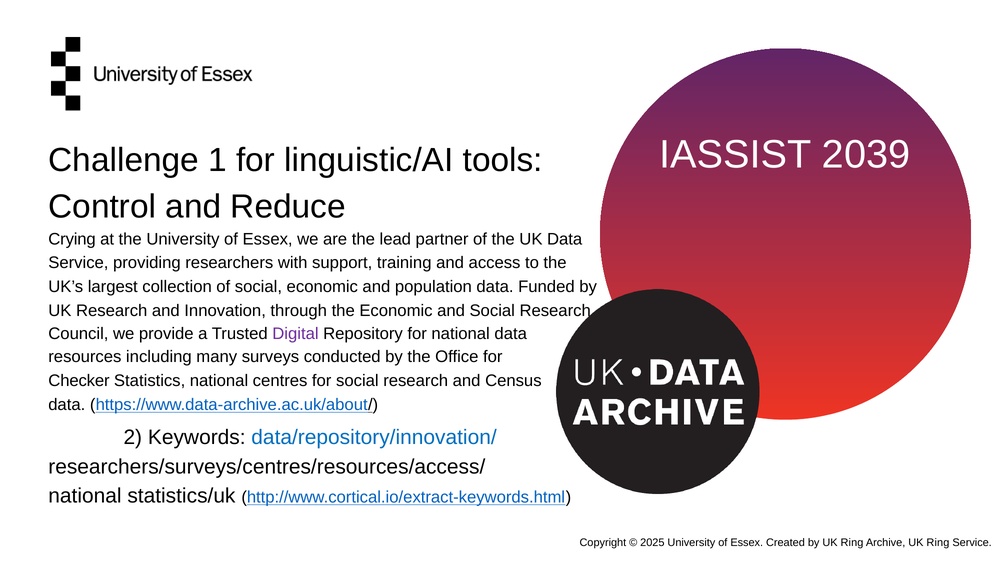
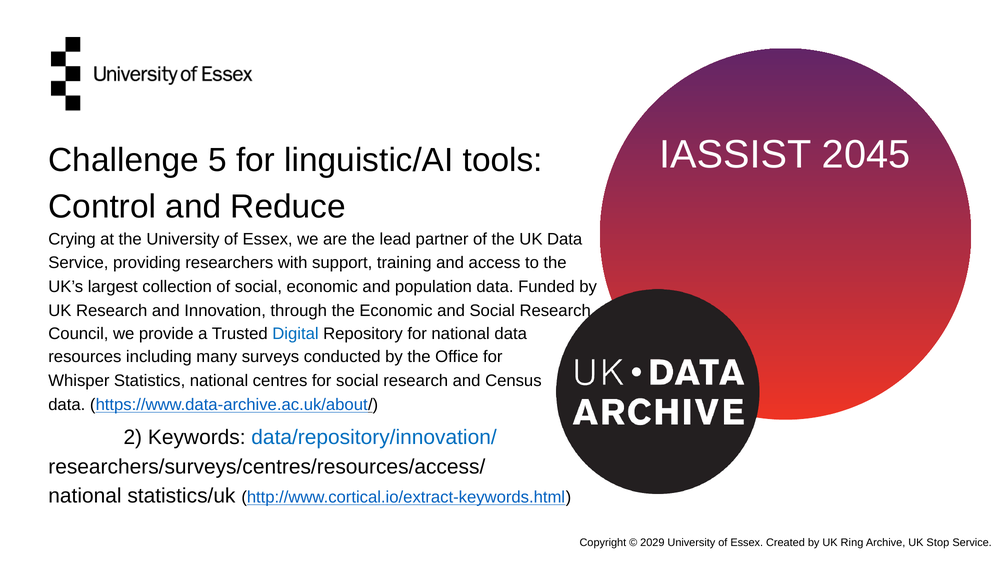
2039: 2039 -> 2045
1: 1 -> 5
Digital colour: purple -> blue
Checker: Checker -> Whisper
2025: 2025 -> 2029
Archive UK Ring: Ring -> Stop
